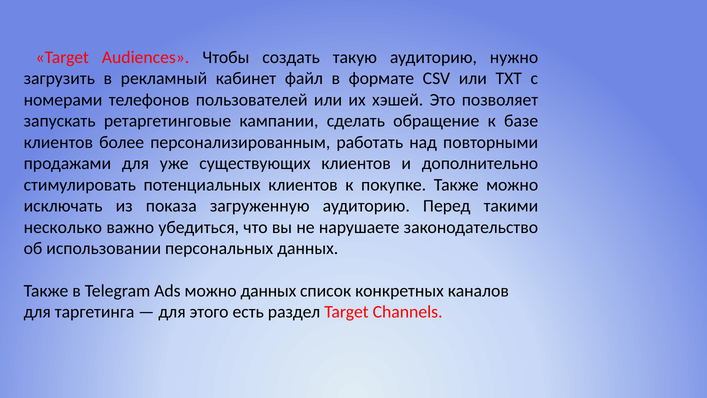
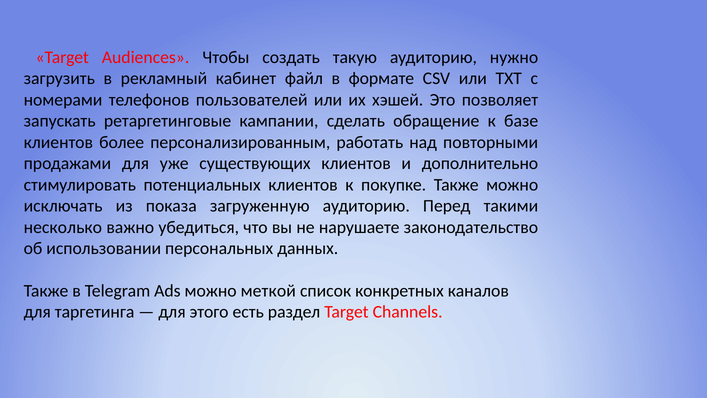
можно данных: данных -> меткой
